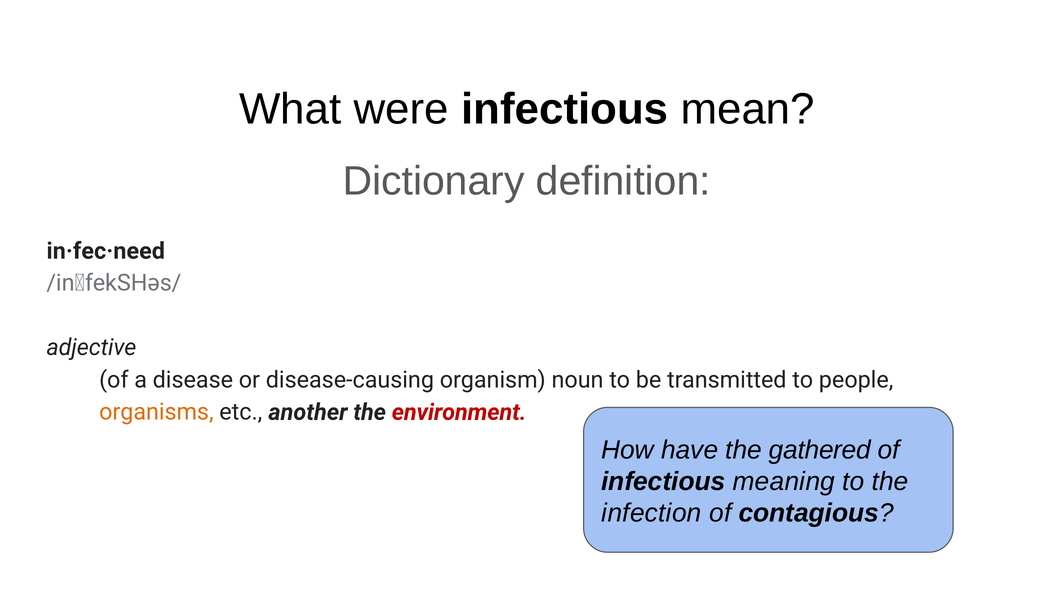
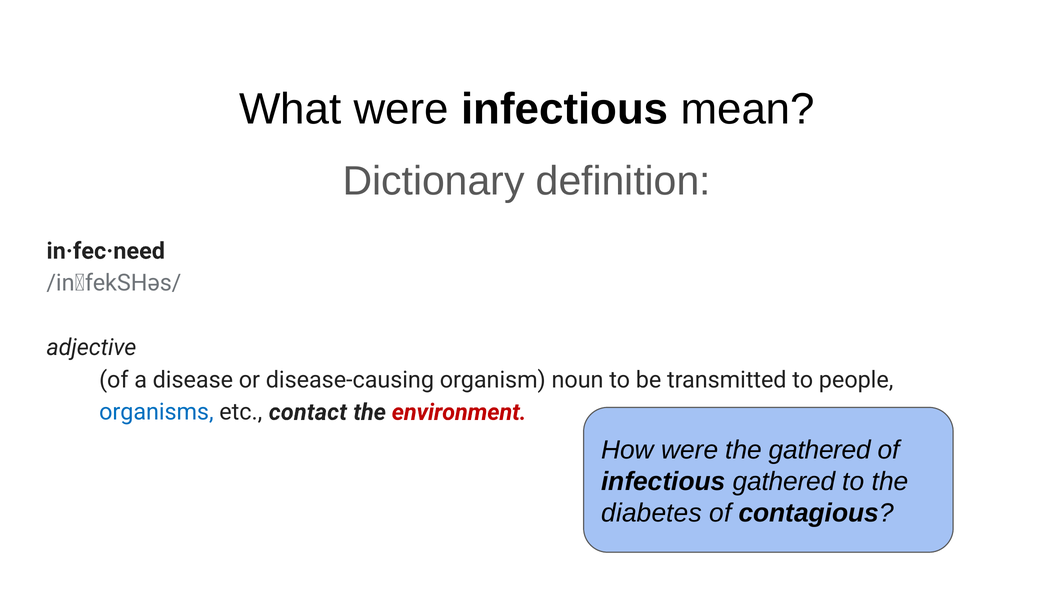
organisms colour: orange -> blue
another: another -> contact
How have: have -> were
infectious meaning: meaning -> gathered
infection: infection -> diabetes
